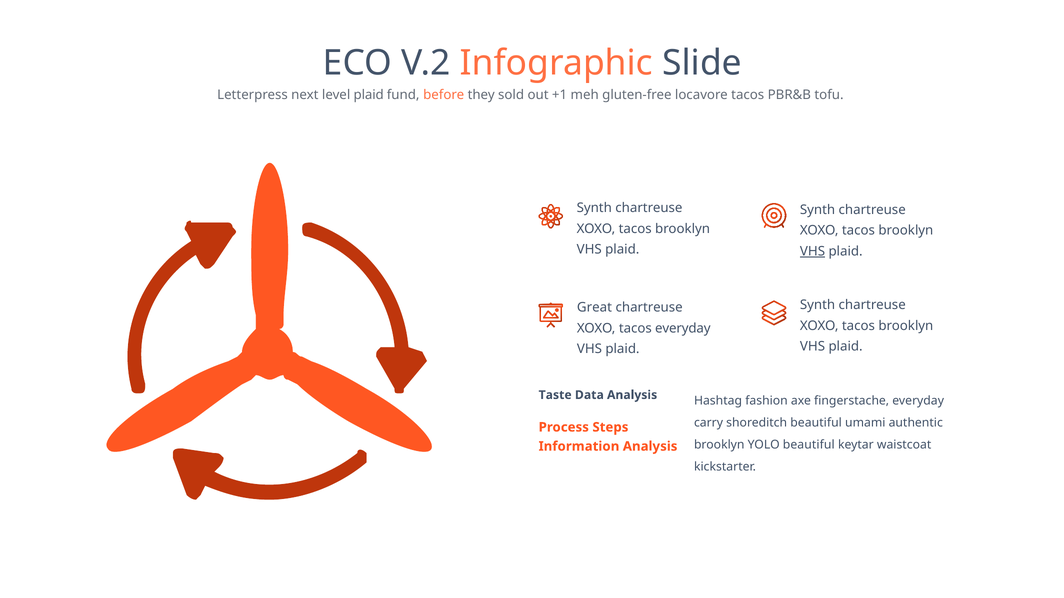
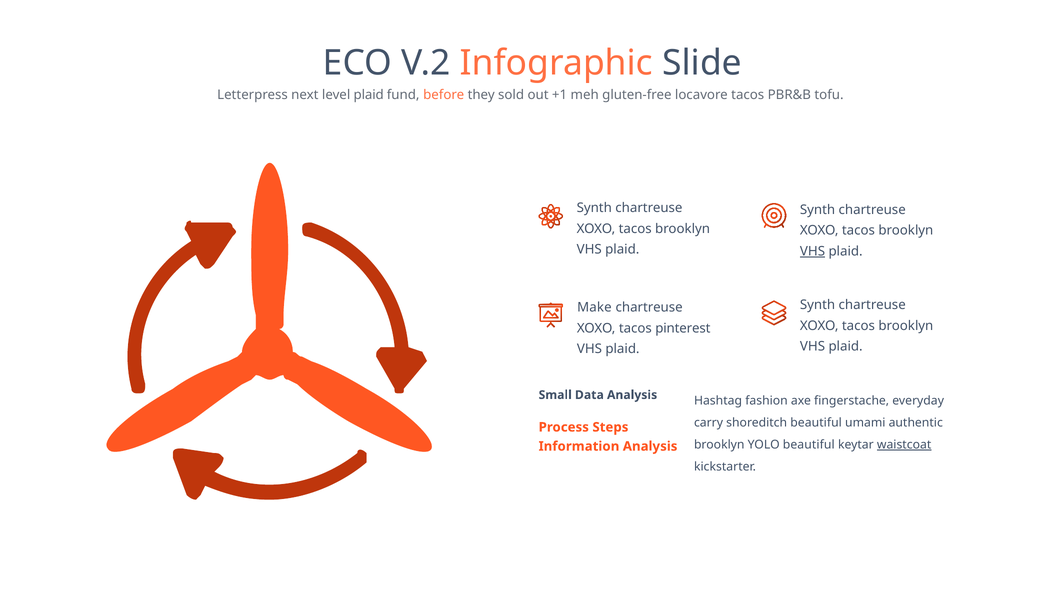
Great: Great -> Make
tacos everyday: everyday -> pinterest
Taste: Taste -> Small
waistcoat underline: none -> present
